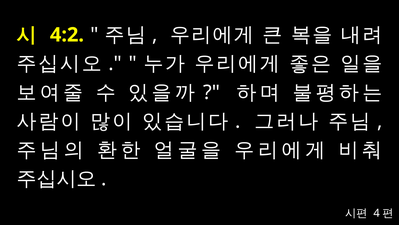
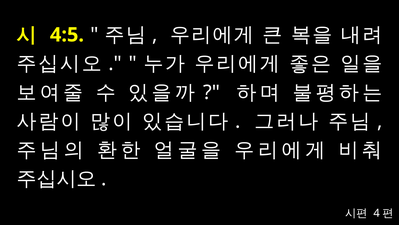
4:2: 4:2 -> 4:5
